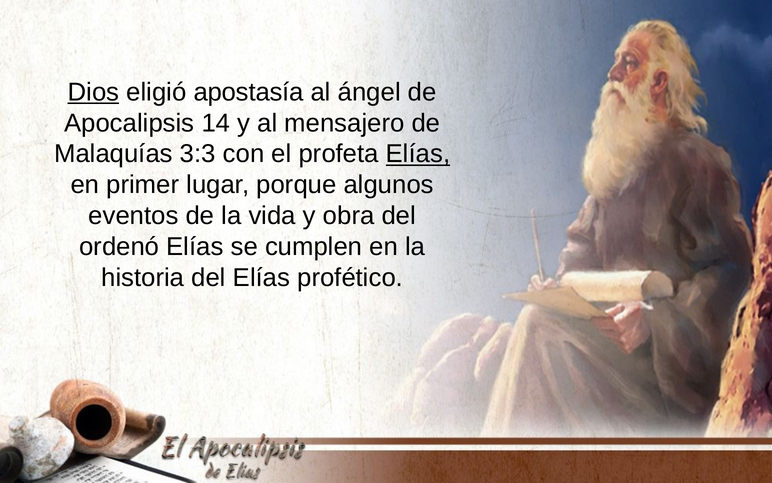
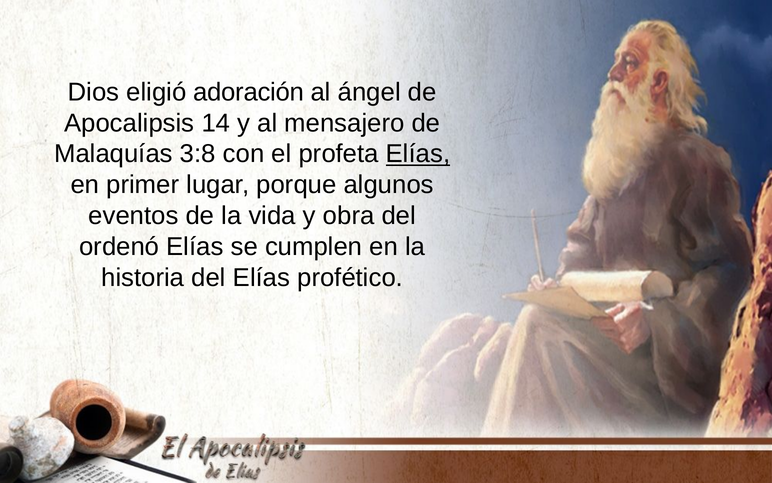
Dios underline: present -> none
apostasía: apostasía -> adoración
3:3: 3:3 -> 3:8
